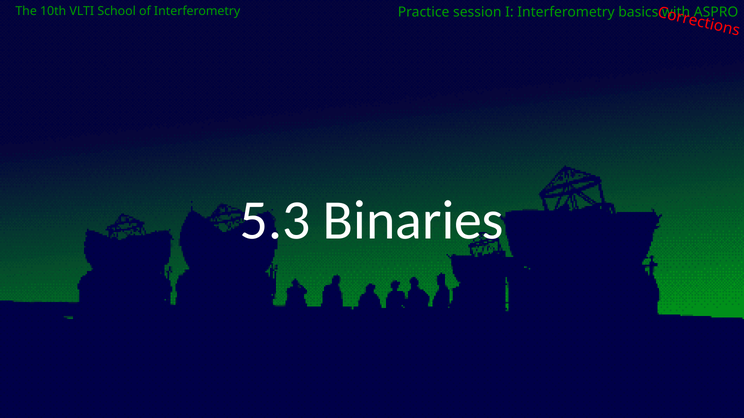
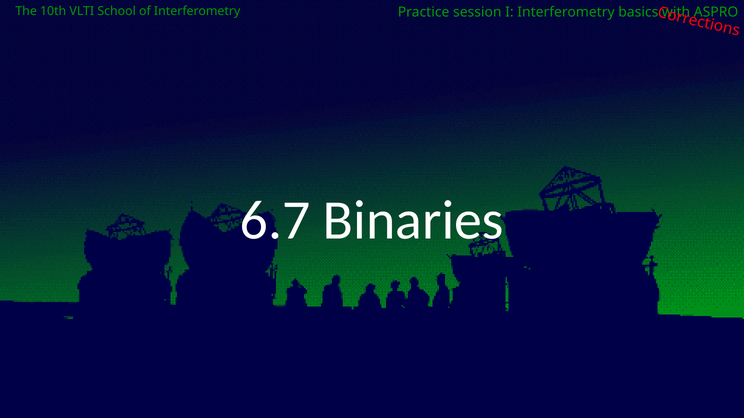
5.3: 5.3 -> 6.7
